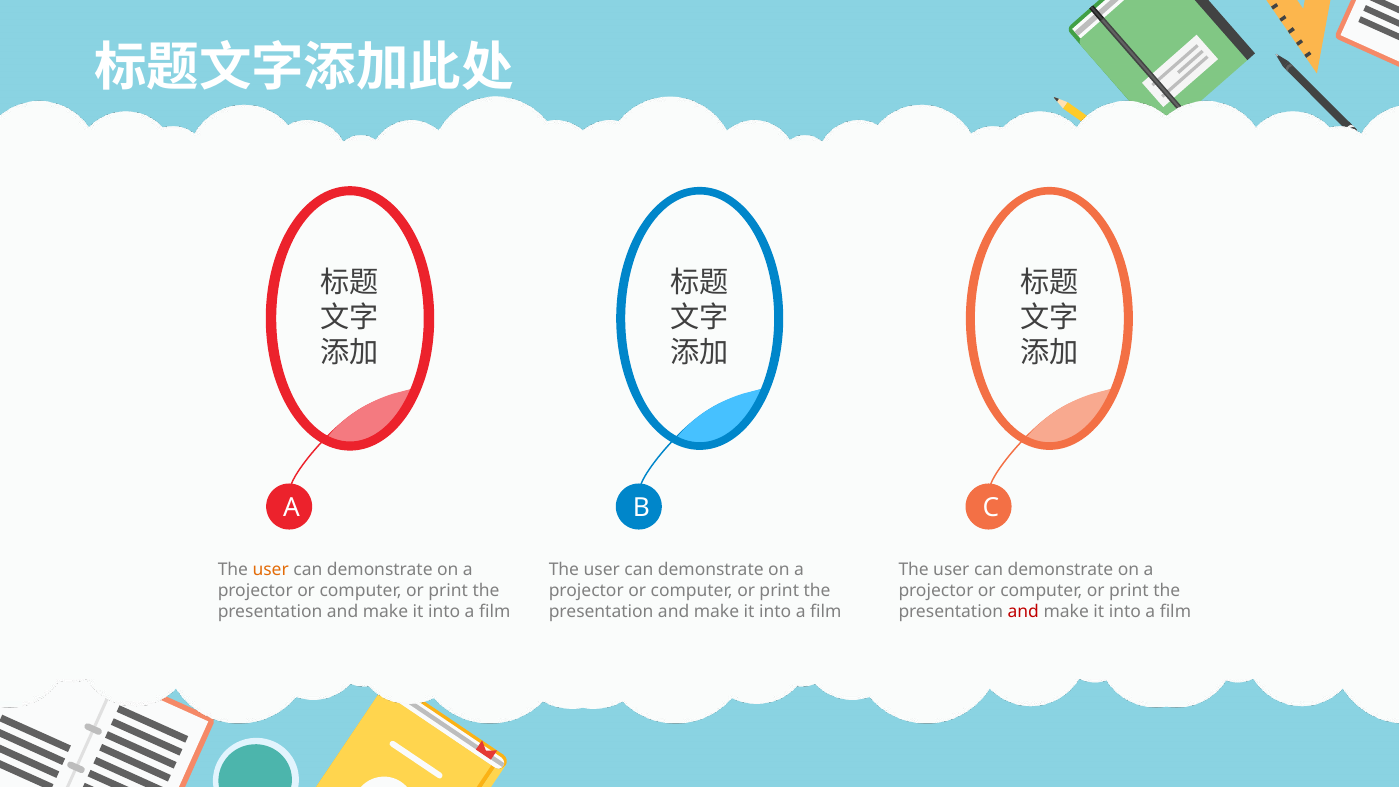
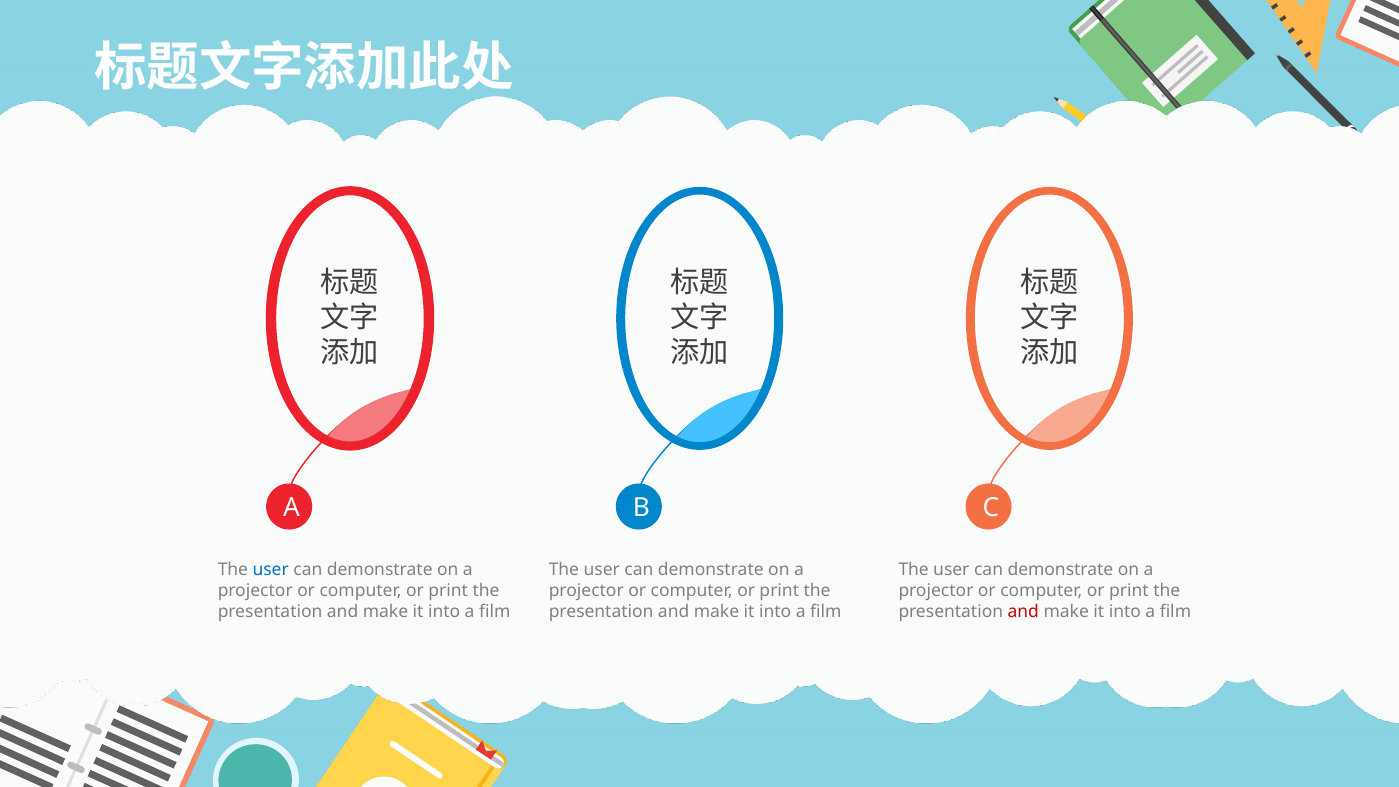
user at (271, 570) colour: orange -> blue
